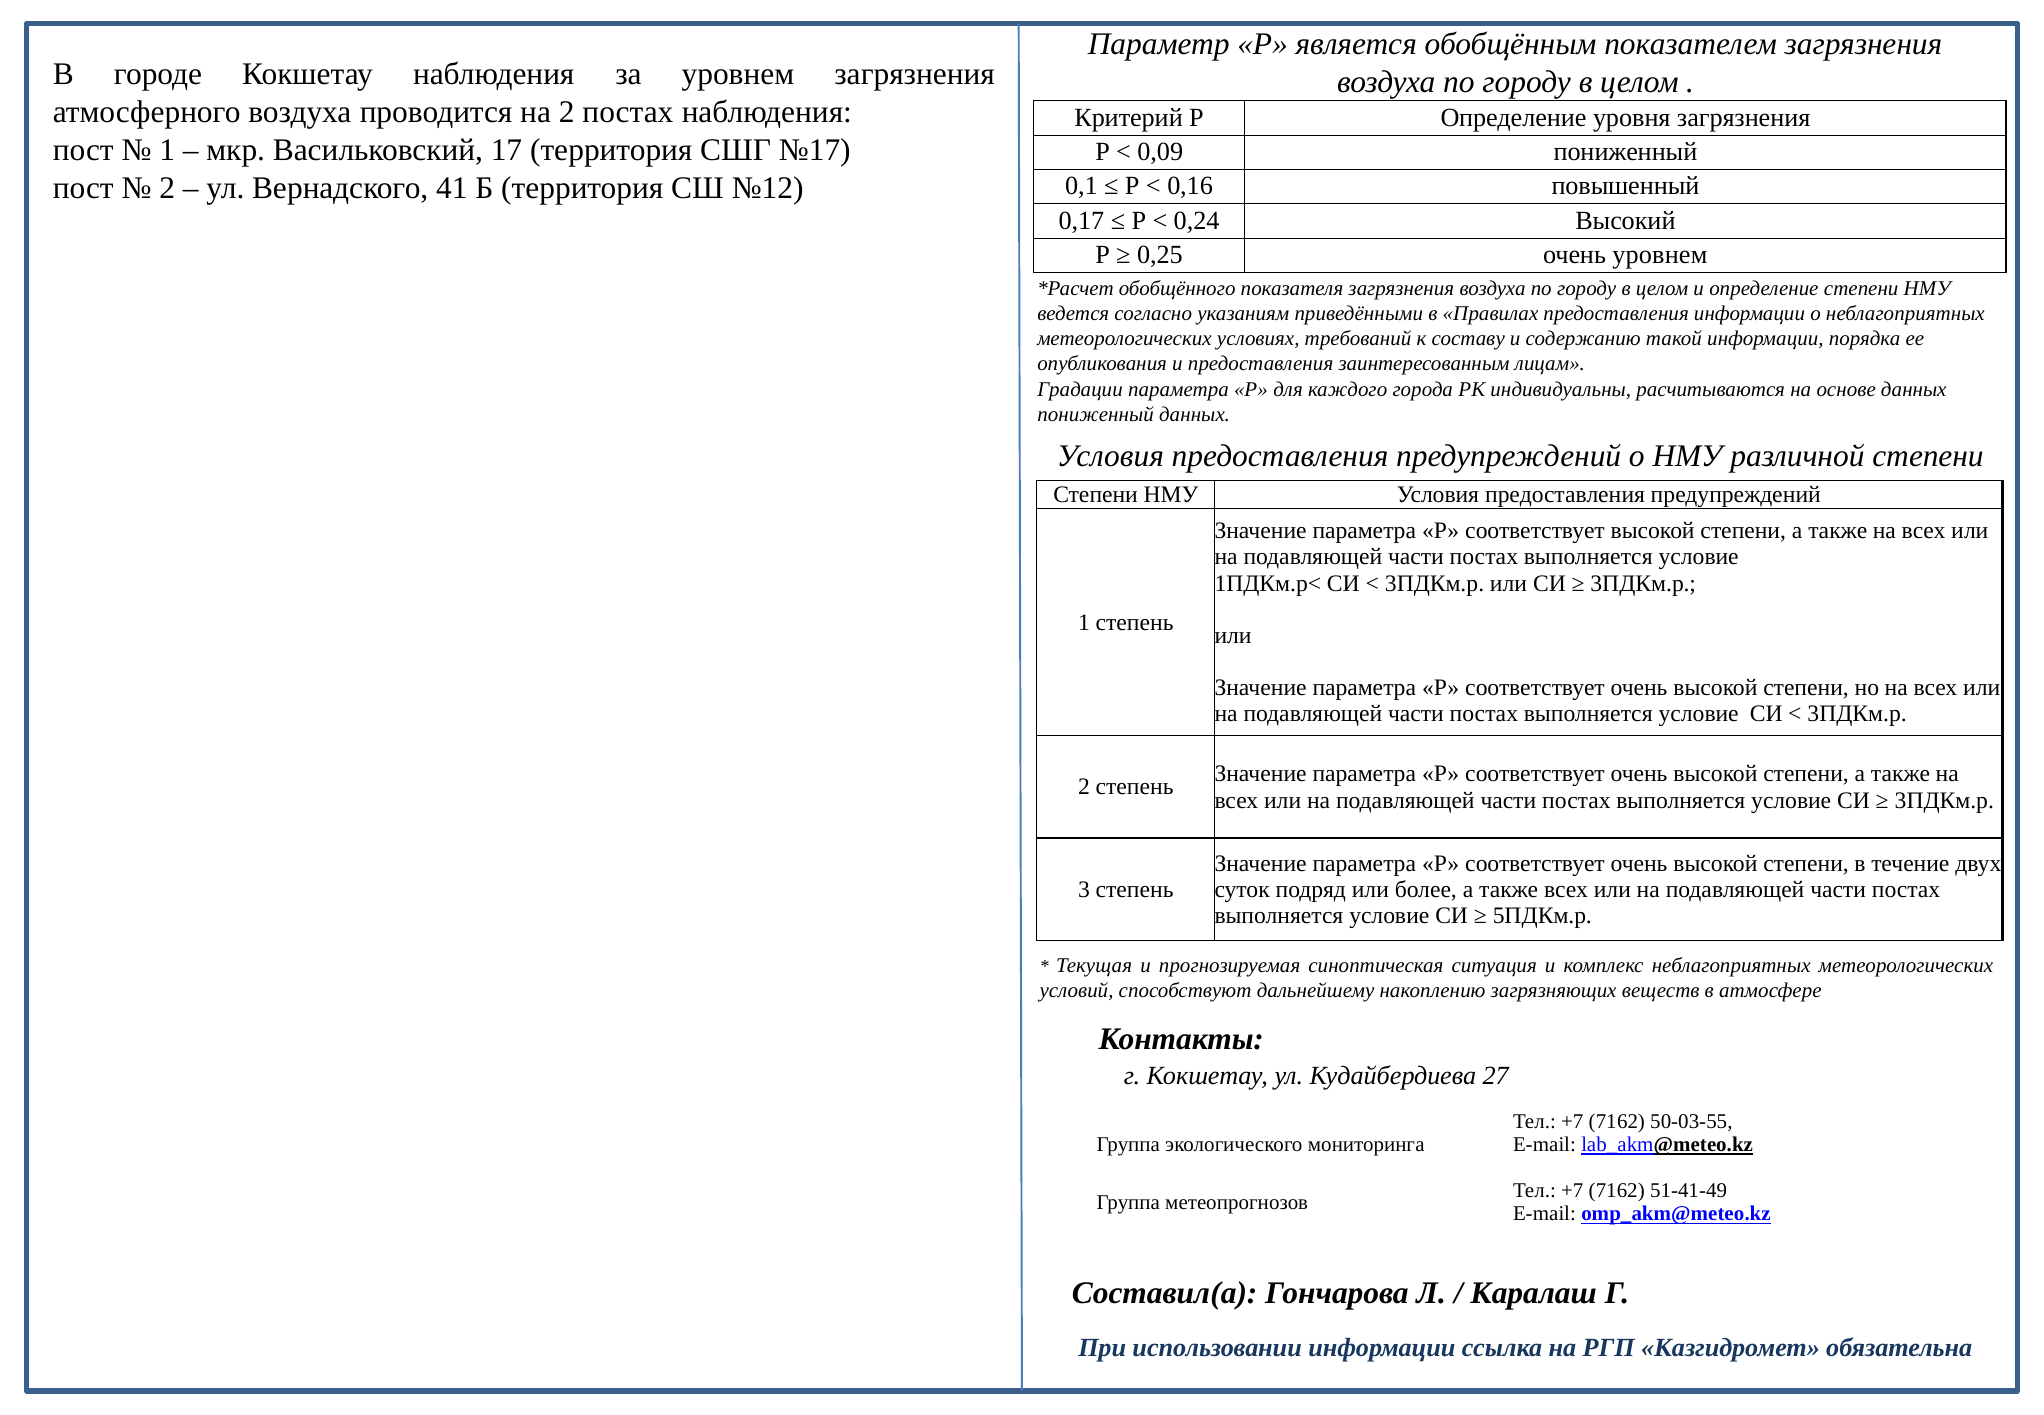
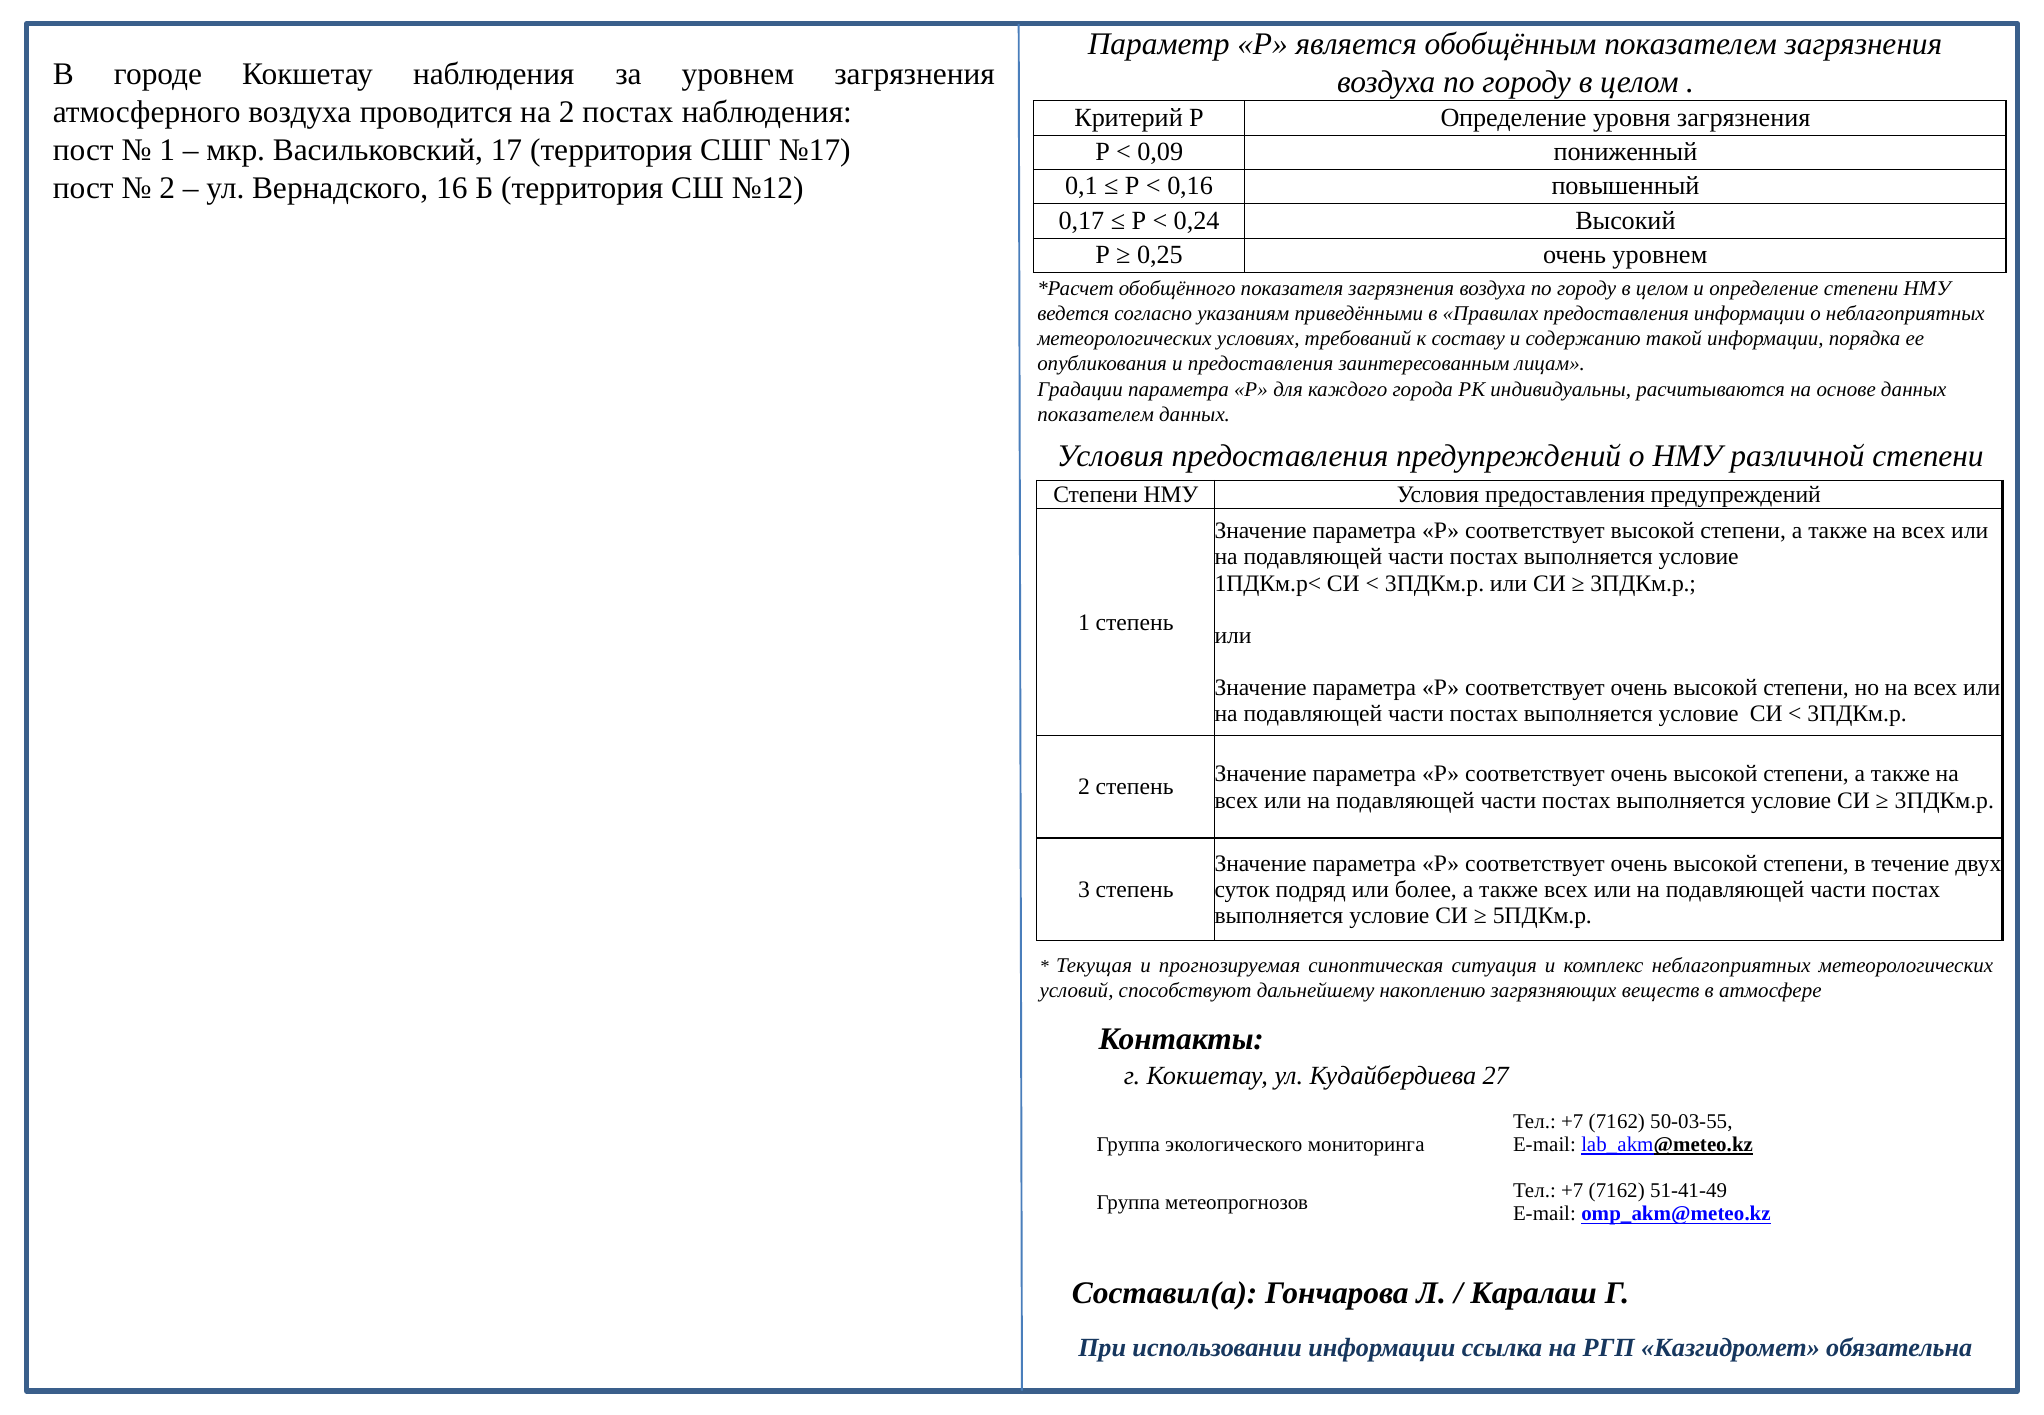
41: 41 -> 16
пониженный at (1096, 414): пониженный -> показателем
